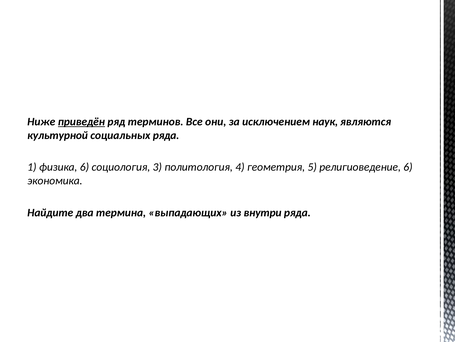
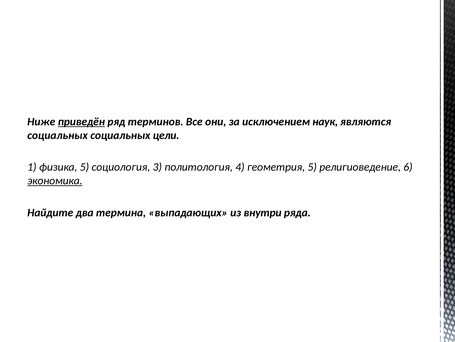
культурной at (58, 135): культурной -> социальных
социальных ряда: ряда -> цели
физика 6: 6 -> 5
экономика underline: none -> present
